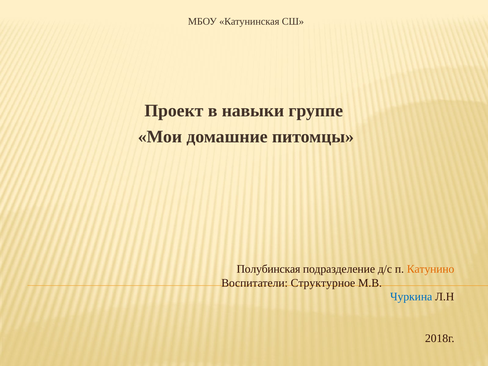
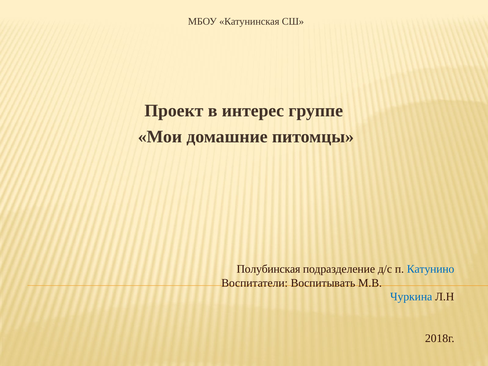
навыки: навыки -> интерес
Катунино colour: orange -> blue
Структурное: Структурное -> Воспитывать
